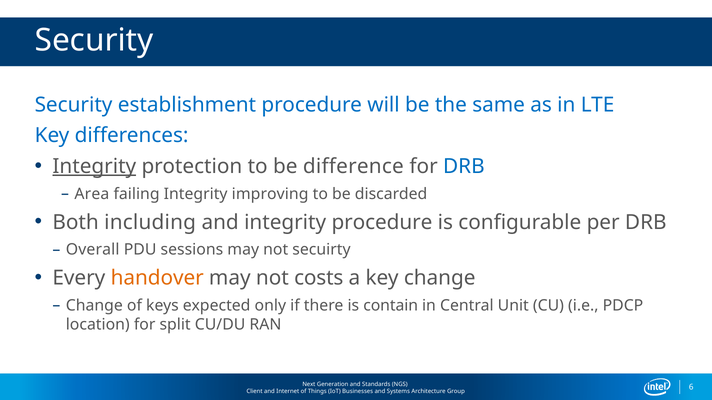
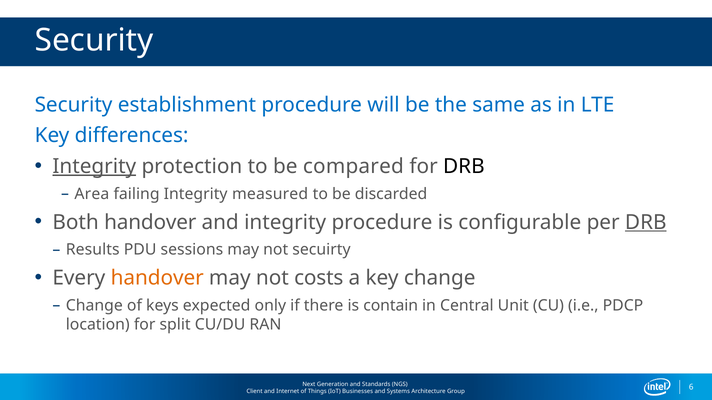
difference: difference -> compared
DRB at (464, 167) colour: blue -> black
improving: improving -> measured
Both including: including -> handover
DRB at (646, 222) underline: none -> present
Overall: Overall -> Results
